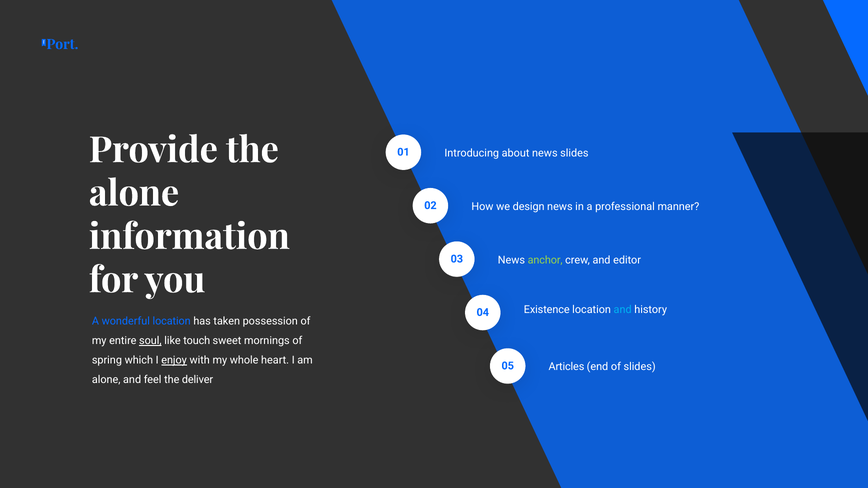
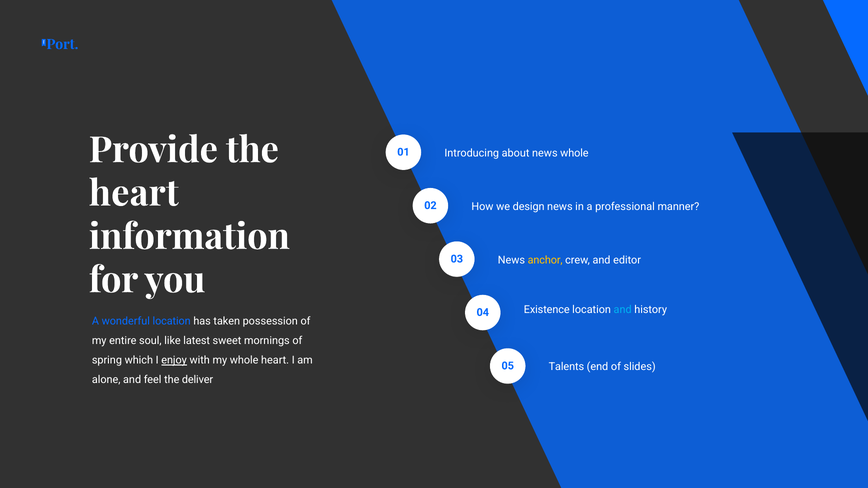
news slides: slides -> whole
alone at (134, 194): alone -> heart
anchor colour: light green -> yellow
soul underline: present -> none
touch: touch -> latest
Articles: Articles -> Talents
